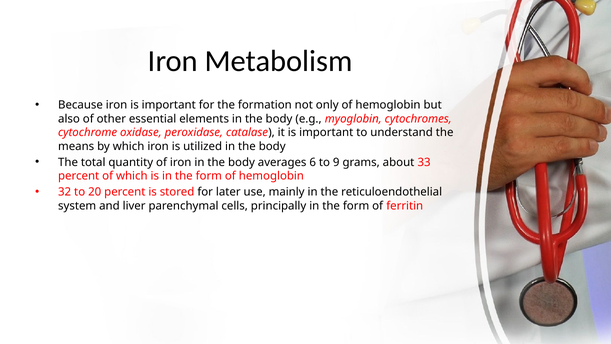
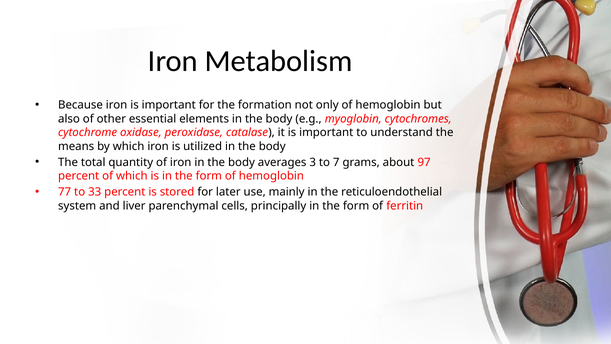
6: 6 -> 3
9: 9 -> 7
33: 33 -> 97
32: 32 -> 77
20: 20 -> 33
